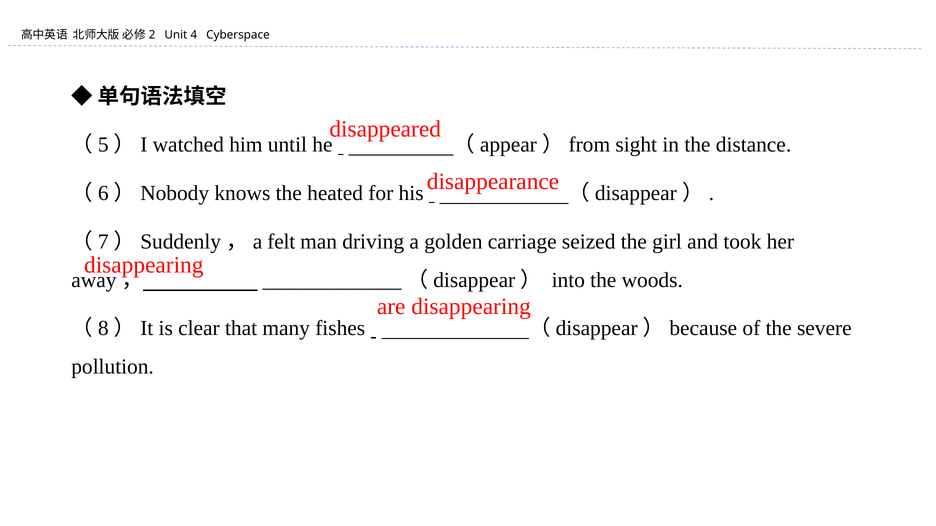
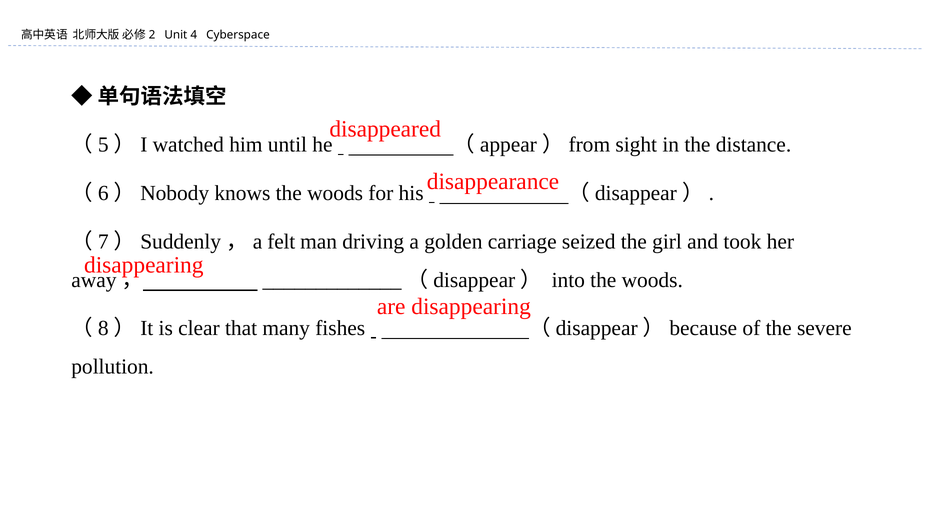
knows the heated: heated -> woods
